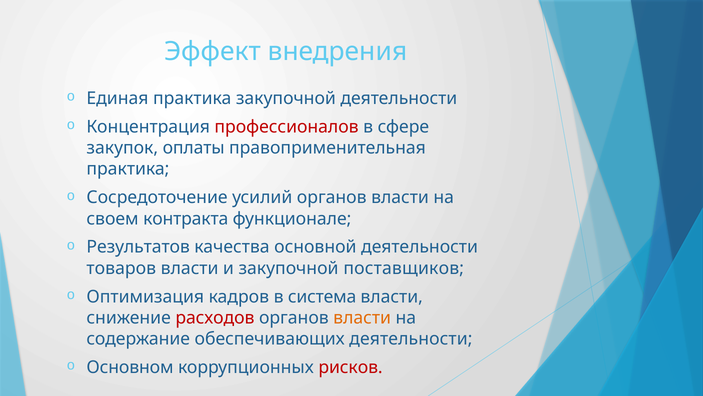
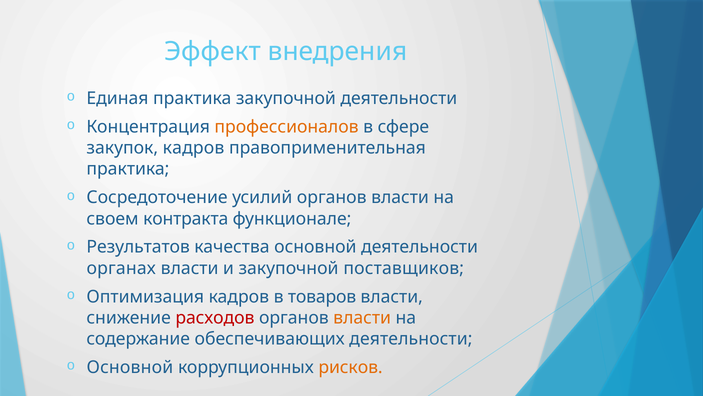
профессионалов colour: red -> orange
закупок оплаты: оплаты -> кадров
товаров: товаров -> органах
система: система -> товаров
Основном at (130, 367): Основном -> Основной
рисков colour: red -> orange
